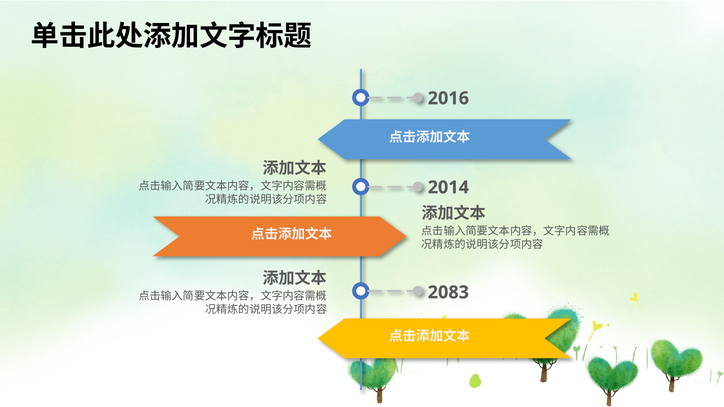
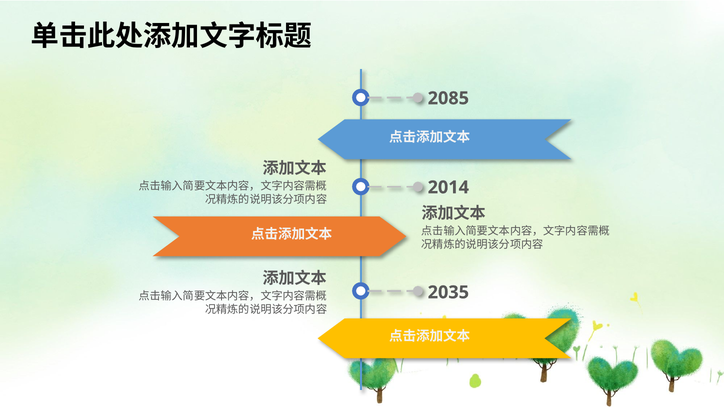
2016: 2016 -> 2085
2083: 2083 -> 2035
